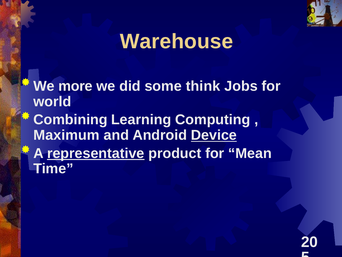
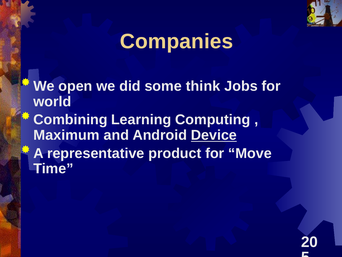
Warehouse: Warehouse -> Companies
more: more -> open
representative underline: present -> none
Mean: Mean -> Move
